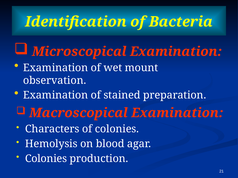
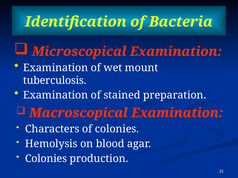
observation: observation -> tuberculosis
